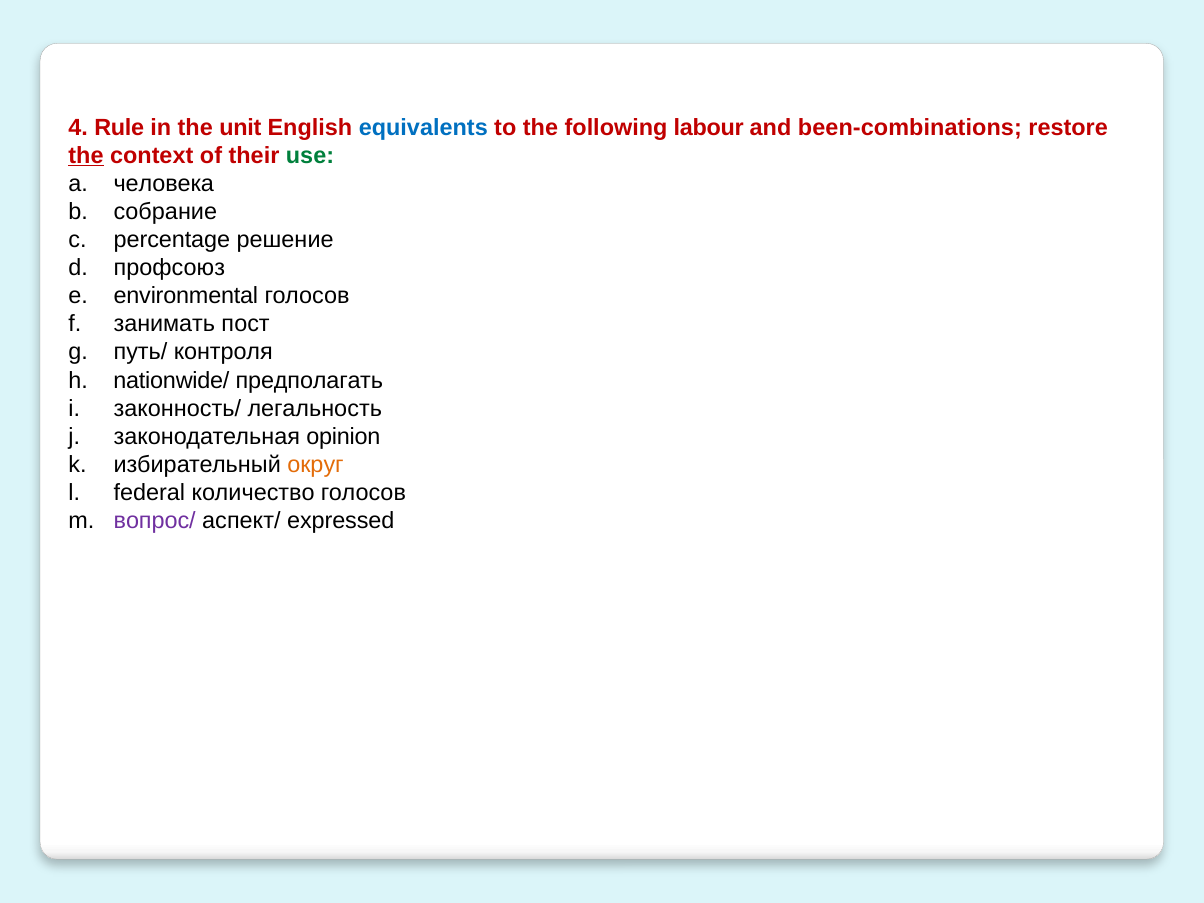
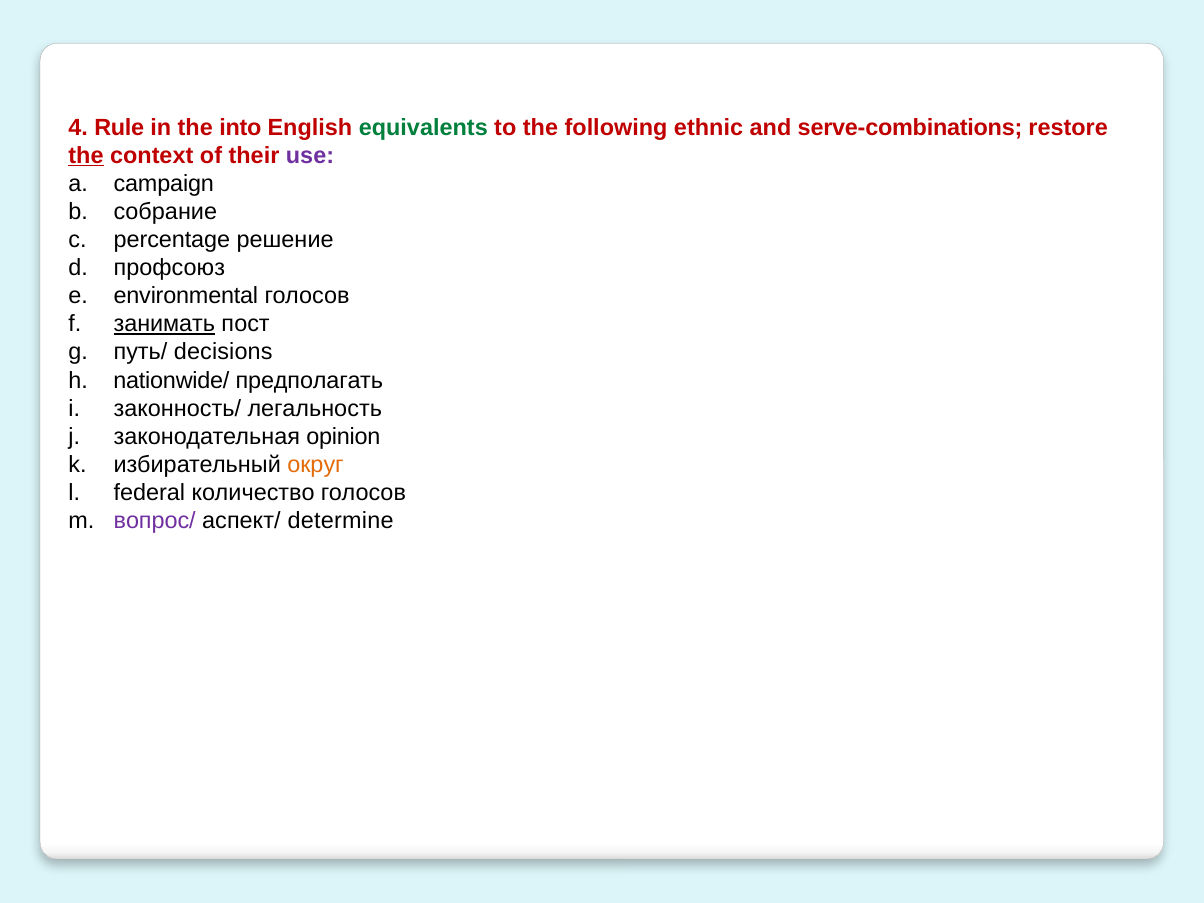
unit: unit -> into
equivalents colour: blue -> green
labour: labour -> ethnic
been-combinations: been-combinations -> serve-combinations
use colour: green -> purple
человека: человека -> campaign
занимать underline: none -> present
контроля: контроля -> decisions
expressed: expressed -> determine
